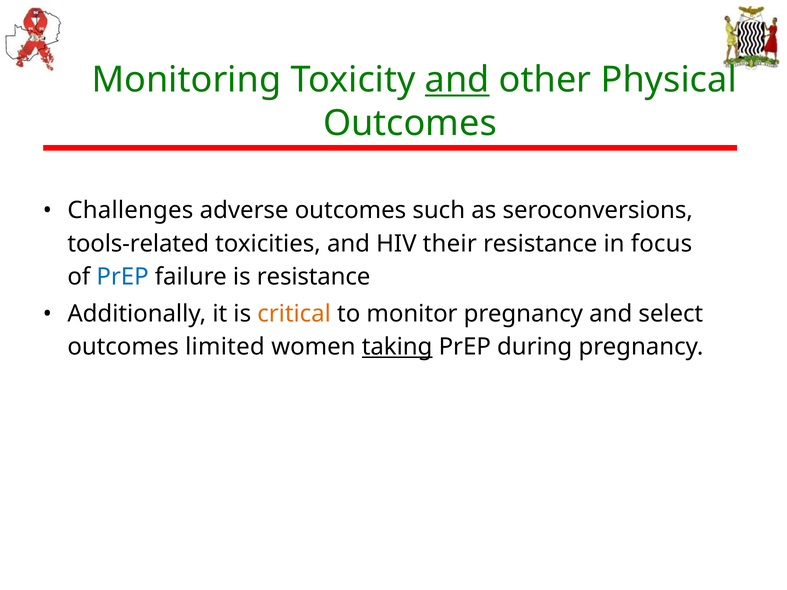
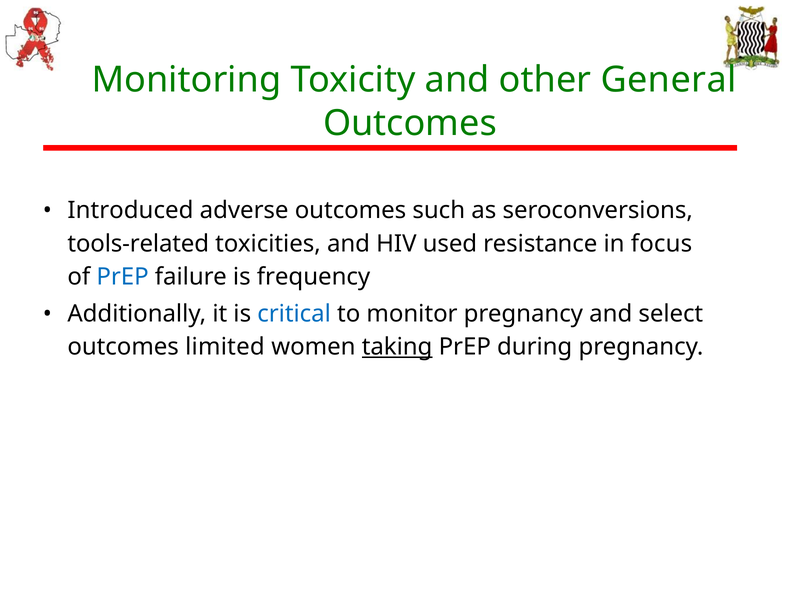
and at (457, 80) underline: present -> none
Physical: Physical -> General
Challenges: Challenges -> Introduced
their: their -> used
is resistance: resistance -> frequency
critical colour: orange -> blue
